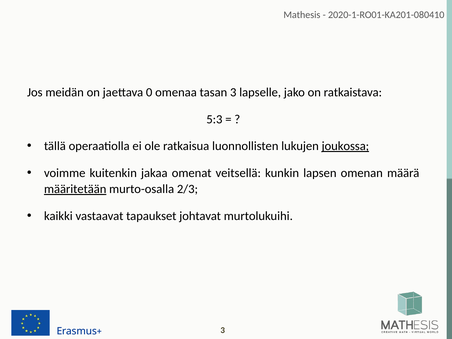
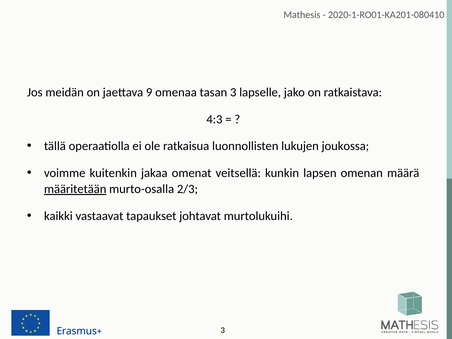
0: 0 -> 9
5:3: 5:3 -> 4:3
joukossa underline: present -> none
